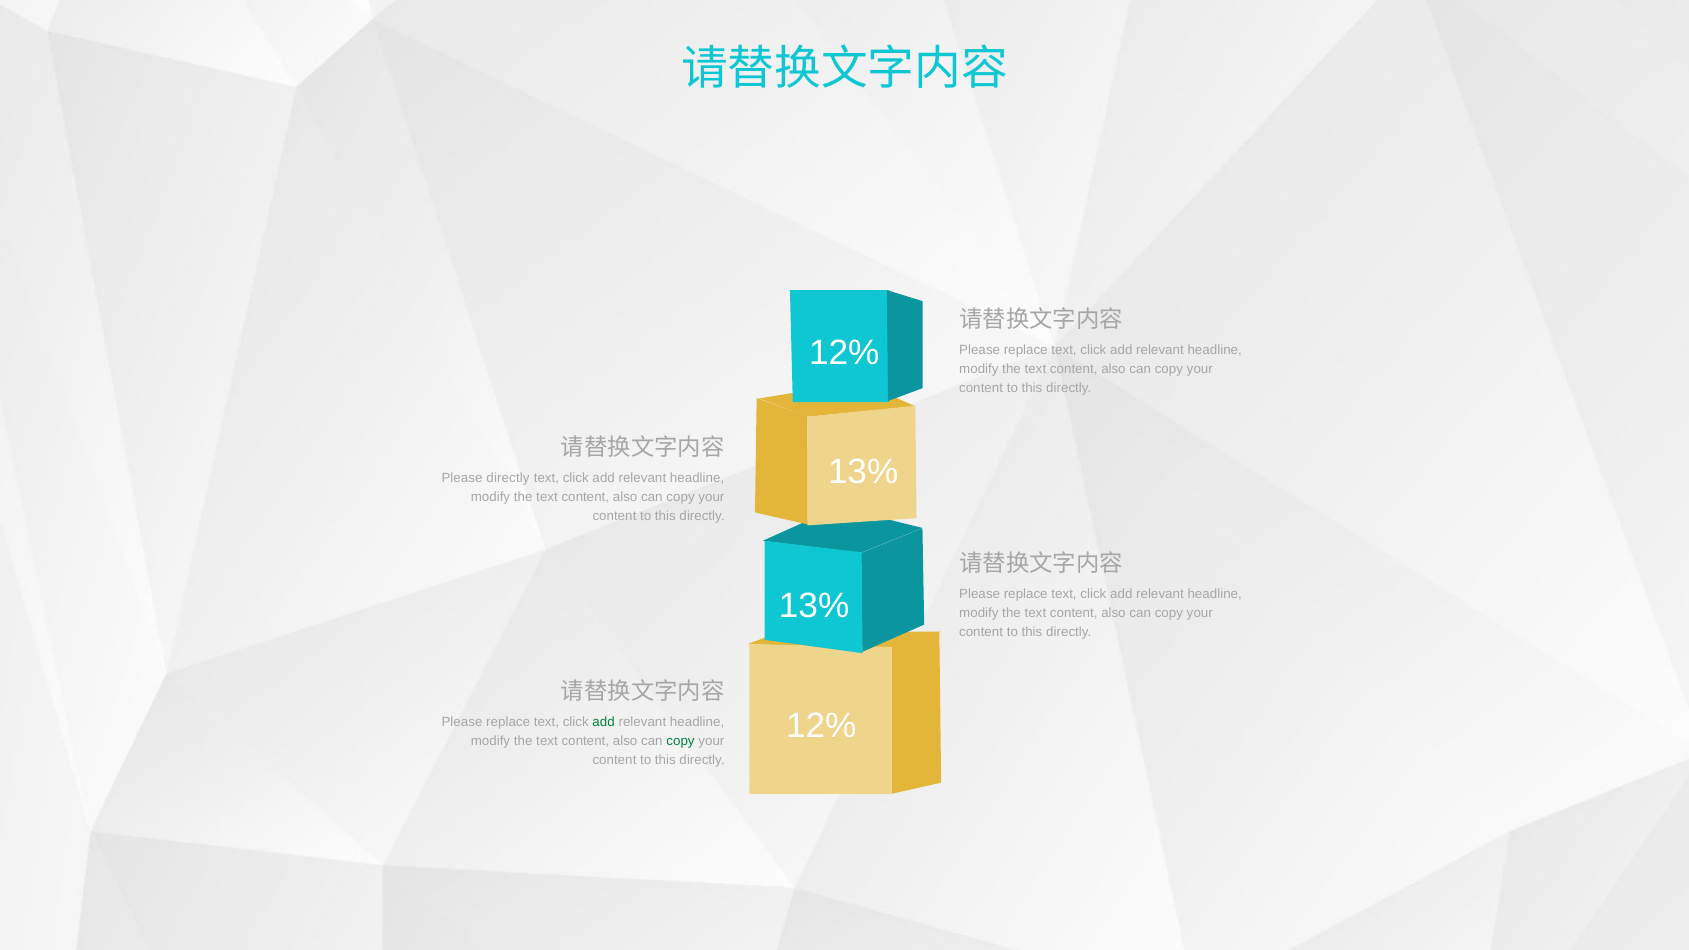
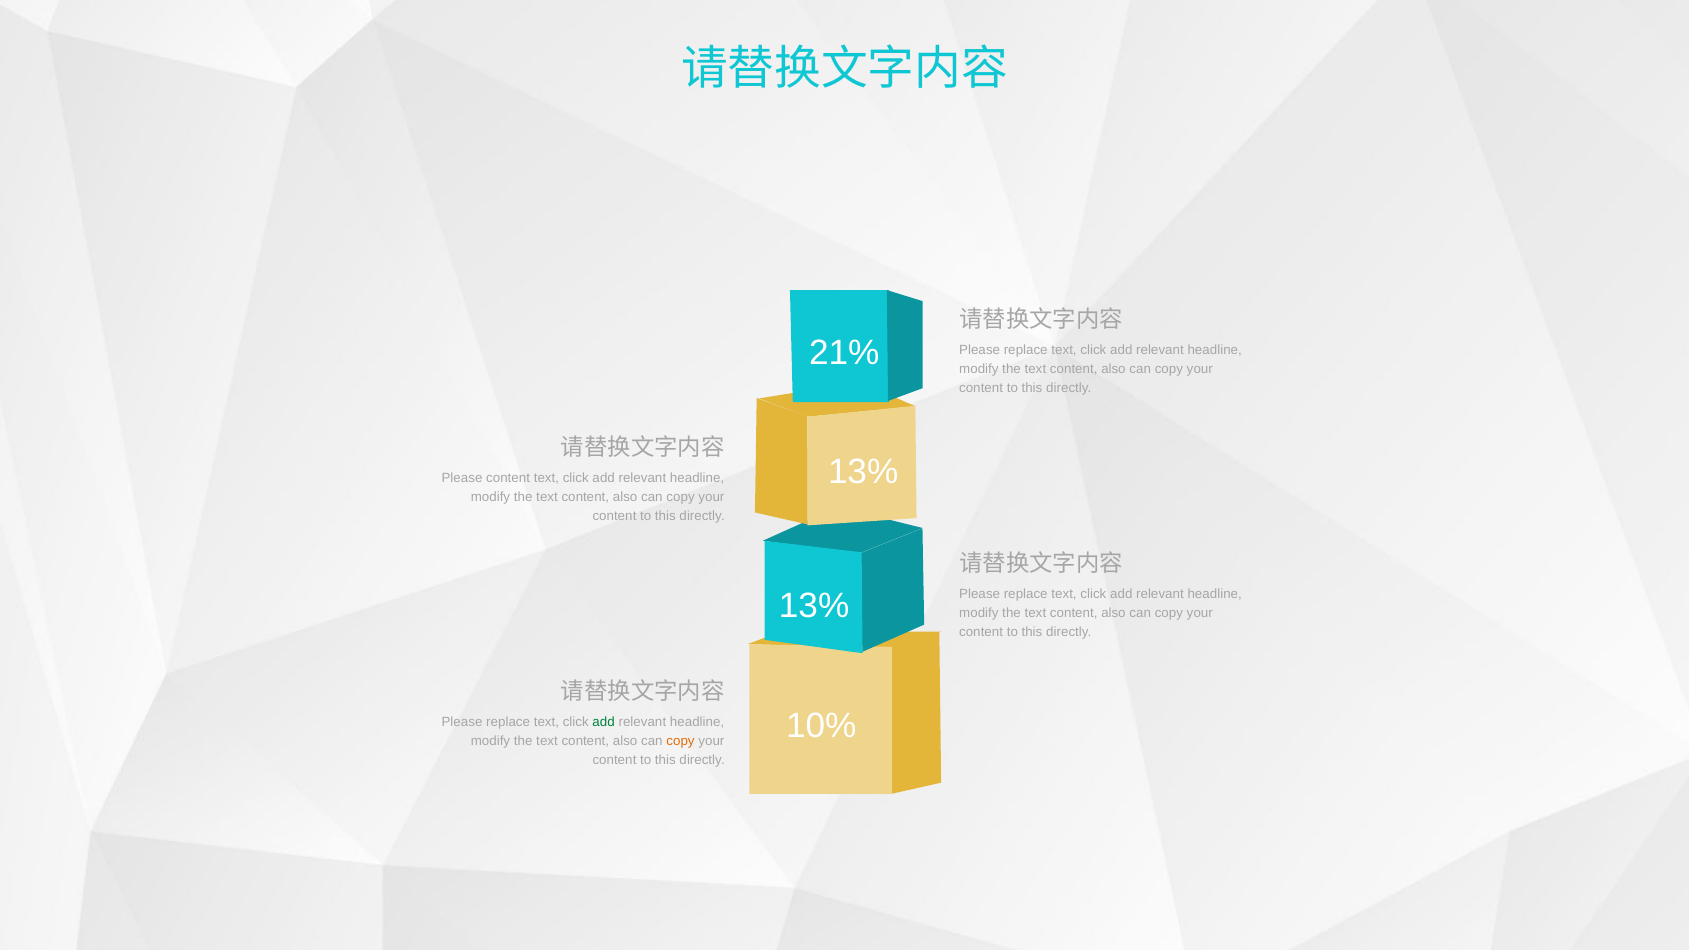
12% at (844, 353): 12% -> 21%
Please directly: directly -> content
12% at (821, 726): 12% -> 10%
copy at (681, 741) colour: green -> orange
